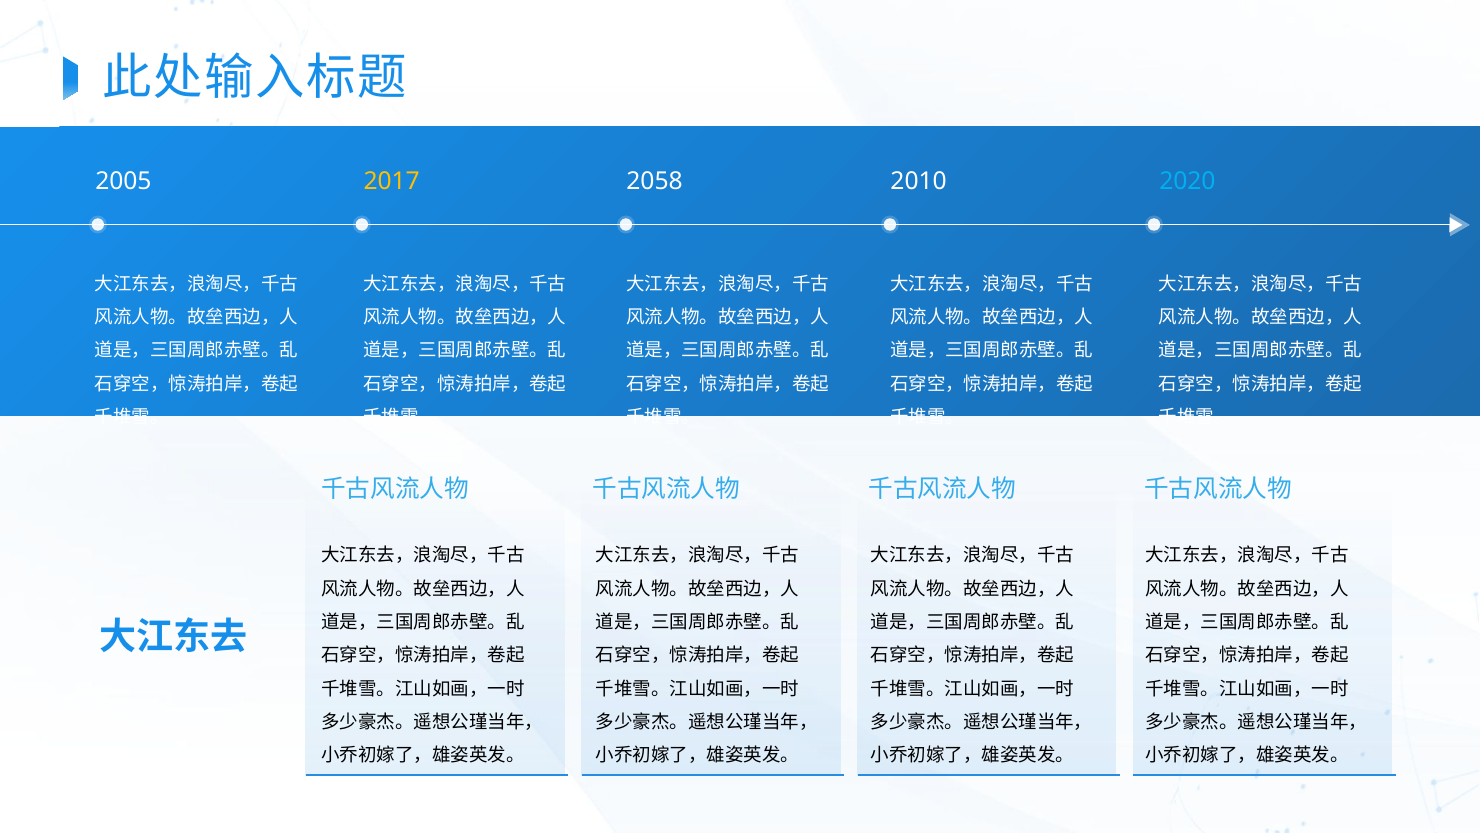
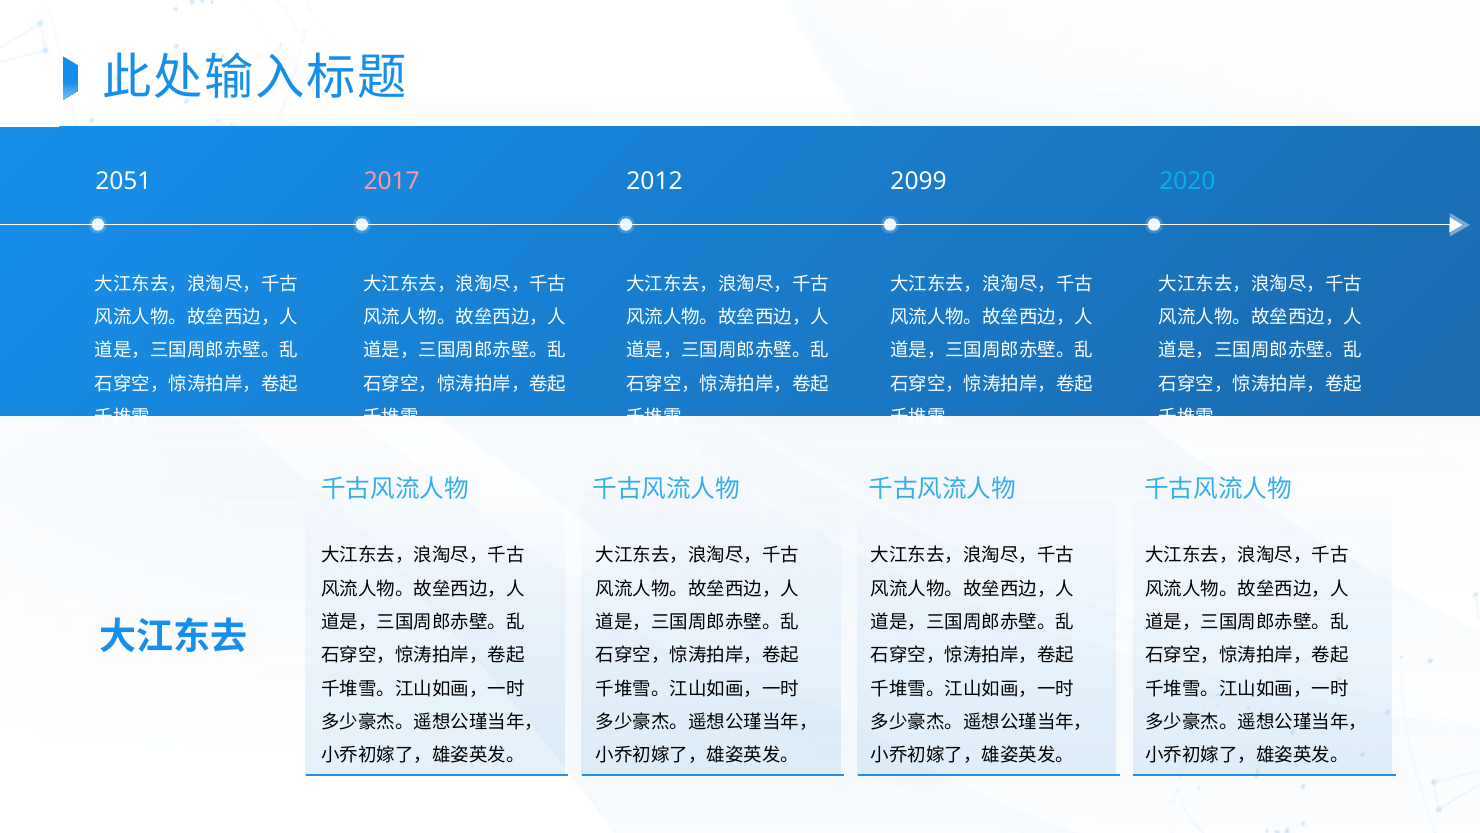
2005: 2005 -> 2051
2017 colour: yellow -> pink
2058: 2058 -> 2012
2010: 2010 -> 2099
